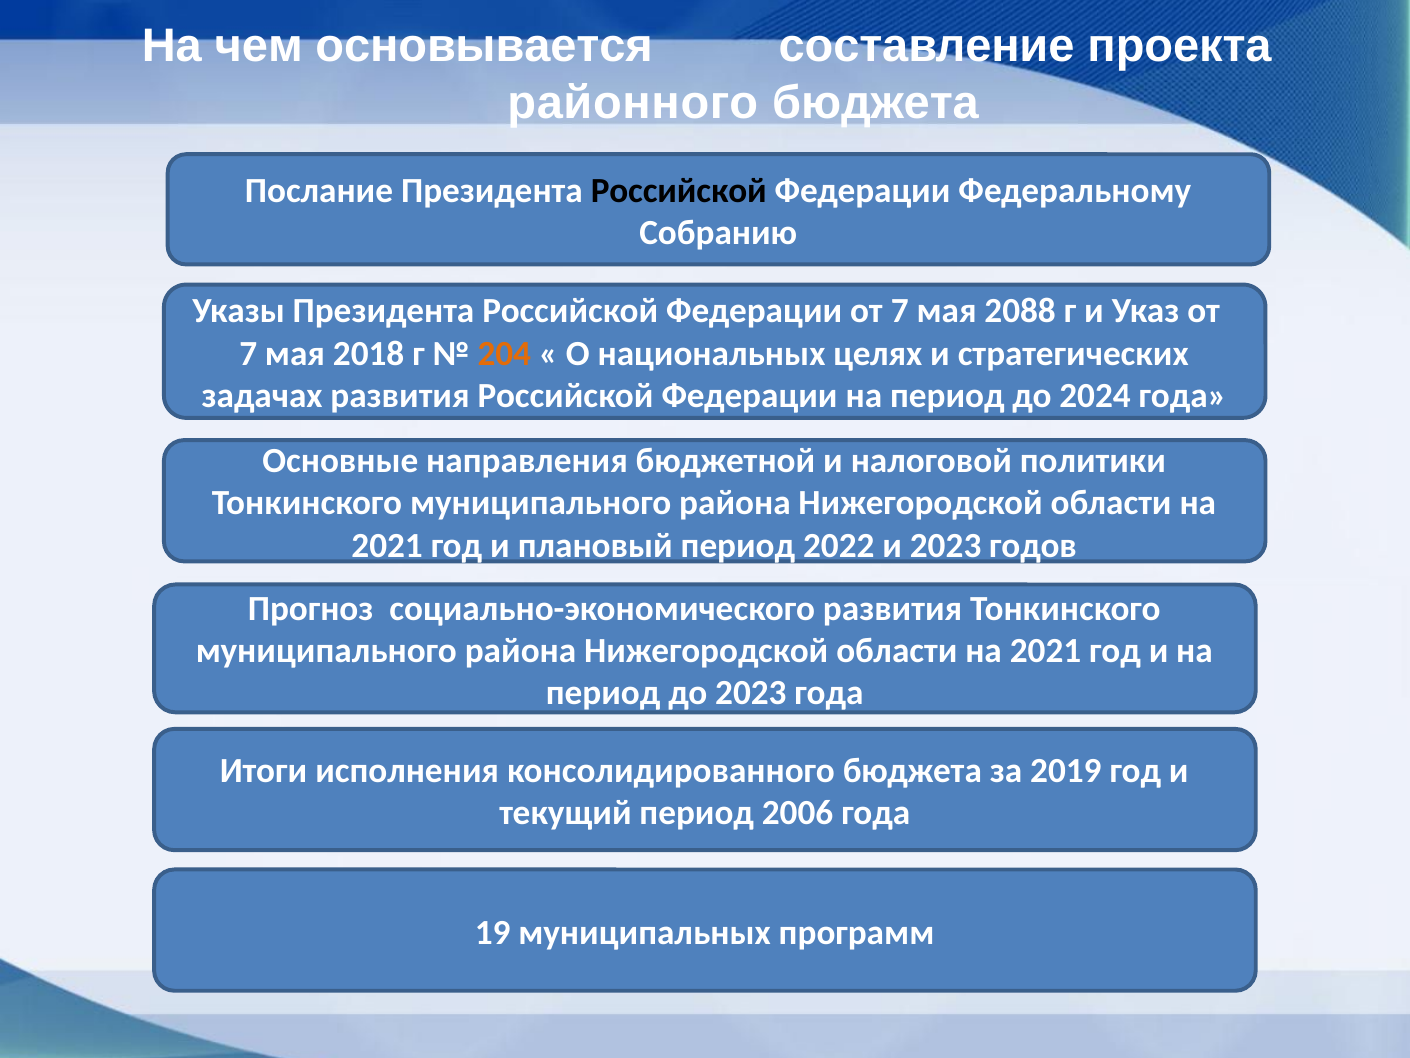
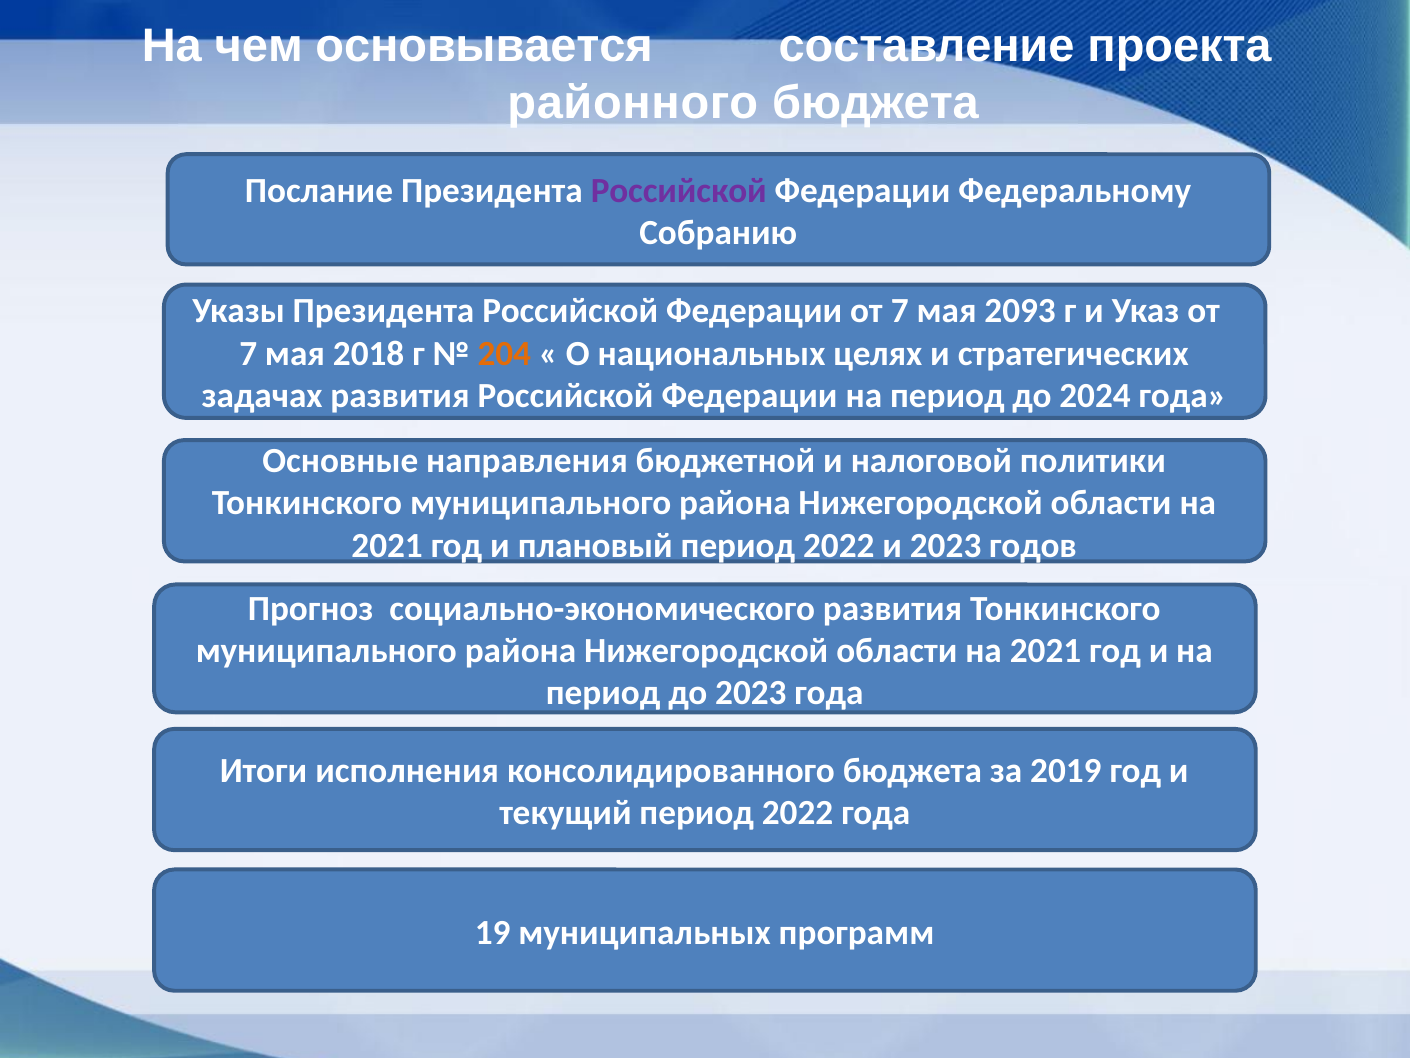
Российской at (679, 190) colour: black -> purple
2088: 2088 -> 2093
текущий период 2006: 2006 -> 2022
